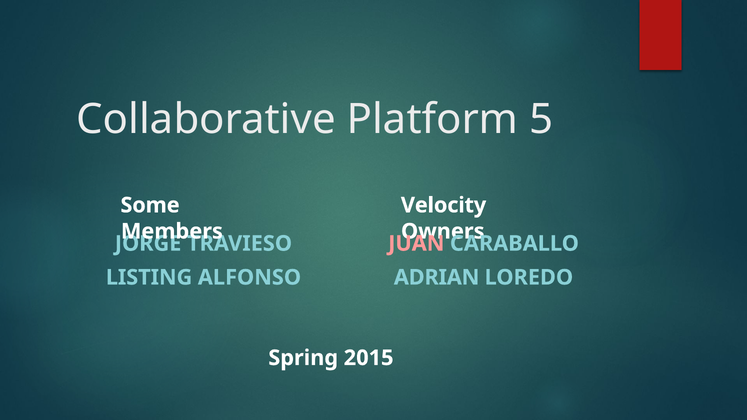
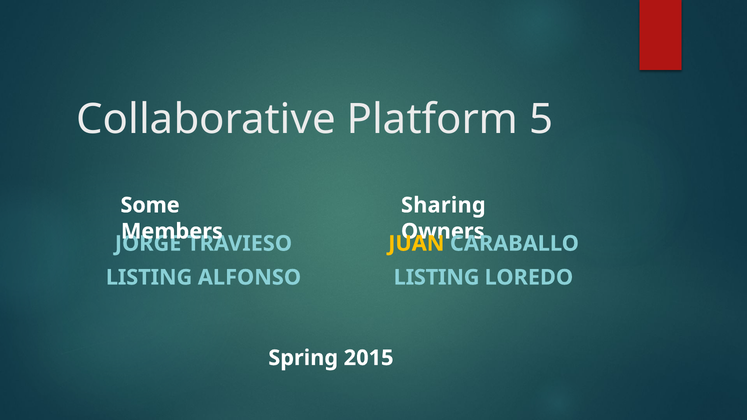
Velocity: Velocity -> Sharing
JUAN colour: pink -> yellow
ADRIAN at (437, 278): ADRIAN -> LISTING
